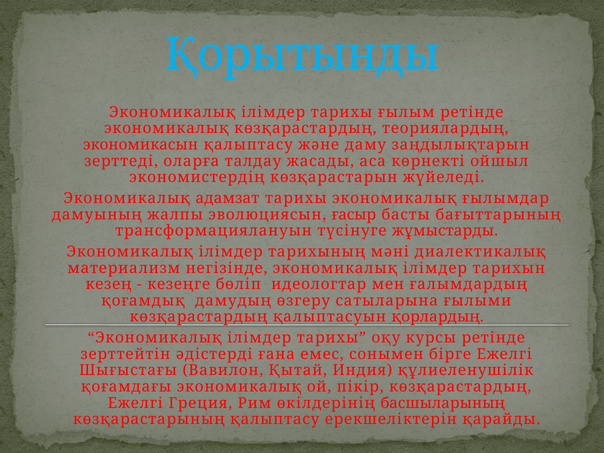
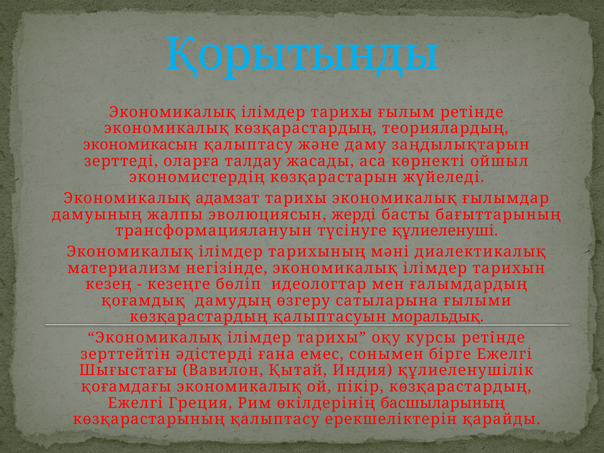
ғасыр: ғасыр -> жерді
жұмыстарды: жұмыстарды -> құлиеленуші
қорлардың: қорлардың -> моральдық
